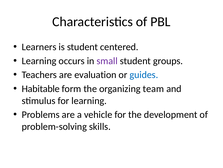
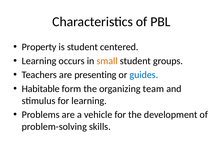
Learners: Learners -> Property
small colour: purple -> orange
evaluation: evaluation -> presenting
